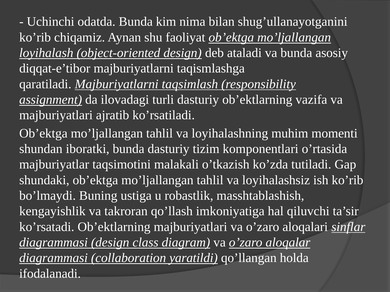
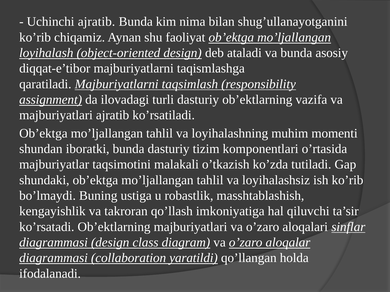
Uchinchi odatda: odatda -> ajratib
